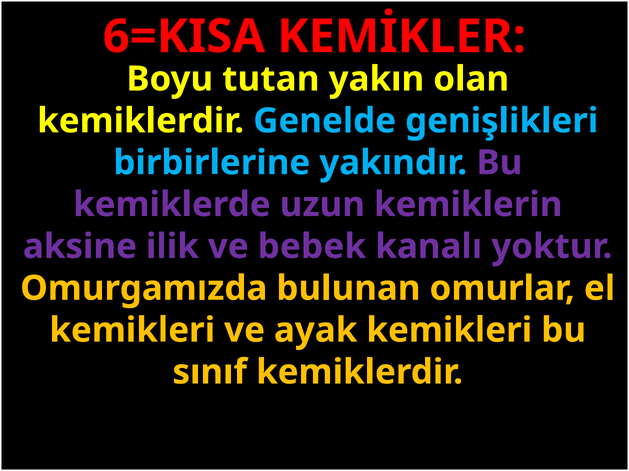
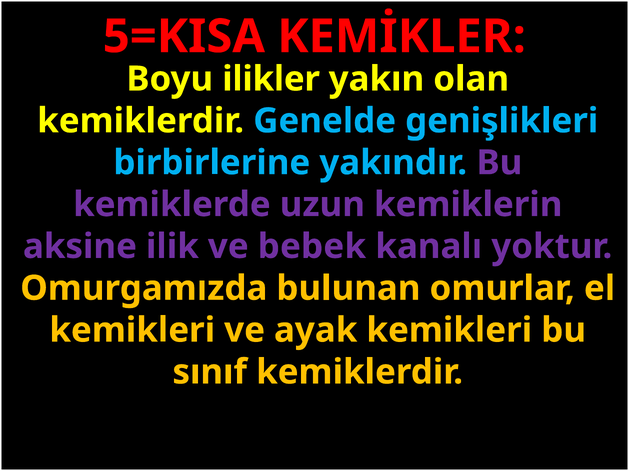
6=KISA: 6=KISA -> 5=KISA
tutan: tutan -> ilikler
